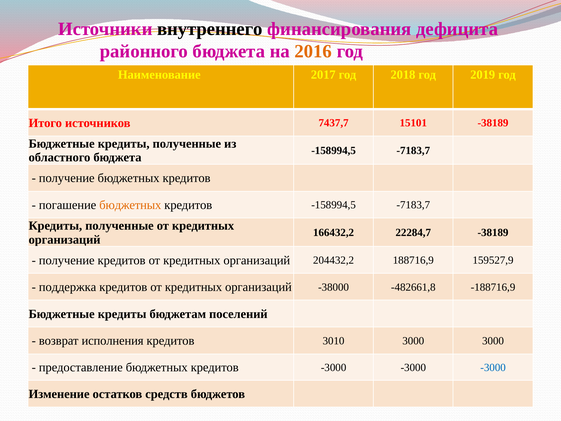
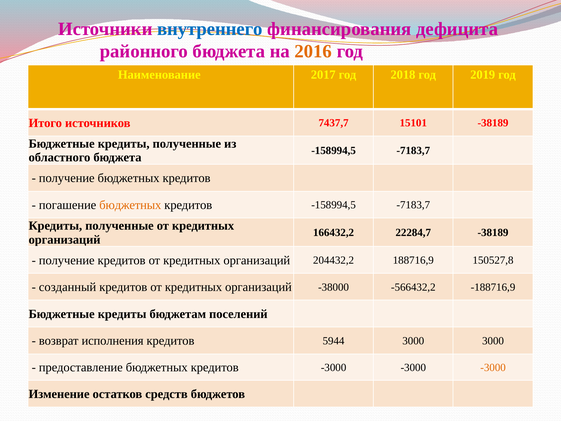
внутреннего colour: black -> blue
159527,9: 159527,9 -> 150527,8
поддержка: поддержка -> созданный
-482661,8: -482661,8 -> -566432,2
3010: 3010 -> 5944
-3000 at (493, 367) colour: blue -> orange
